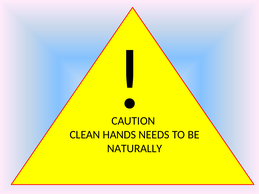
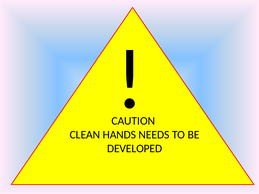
NATURALLY: NATURALLY -> DEVELOPED
